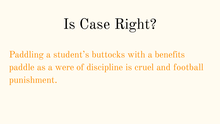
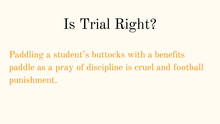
Case: Case -> Trial
were: were -> pray
